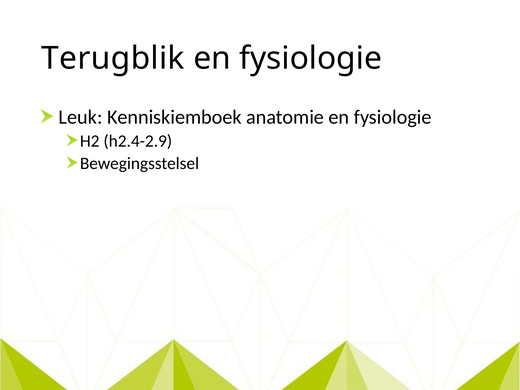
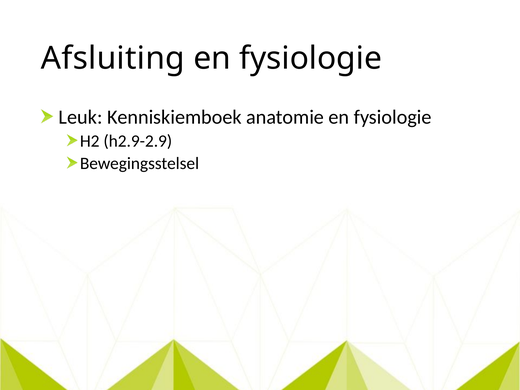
Terugblik: Terugblik -> Afsluiting
h2.4-2.9: h2.4-2.9 -> h2.9-2.9
